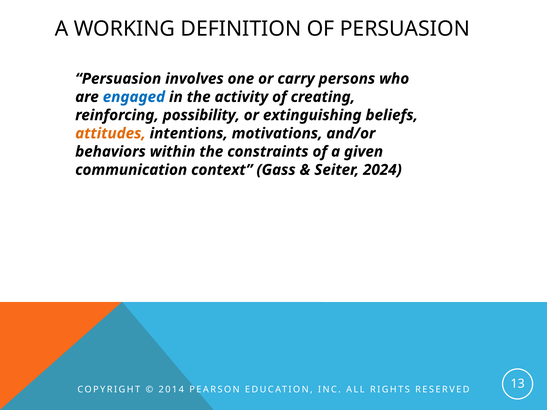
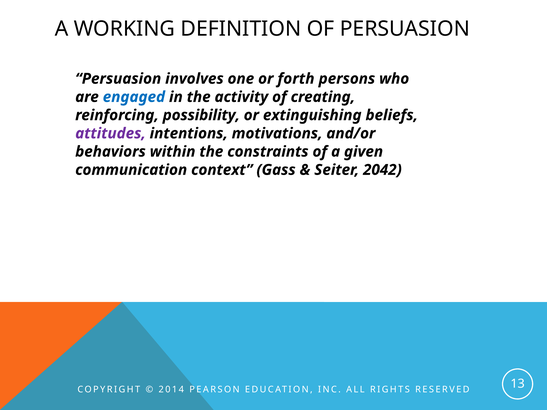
carry: carry -> forth
attitudes colour: orange -> purple
2024: 2024 -> 2042
